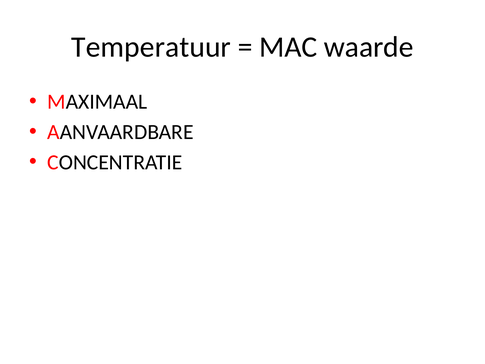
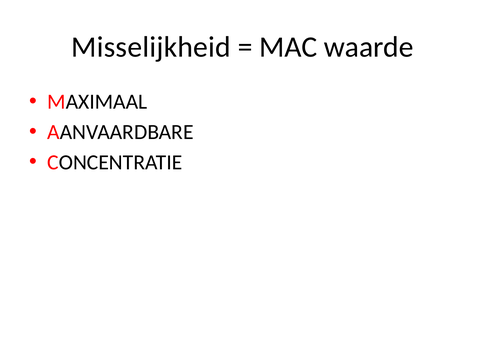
Temperatuur: Temperatuur -> Misselijkheid
